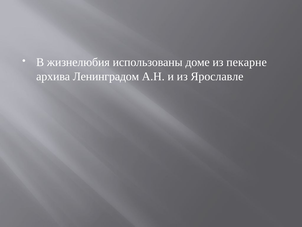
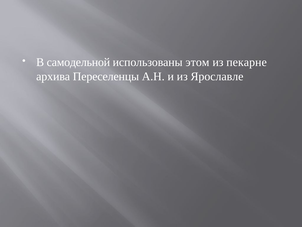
жизнелюбия: жизнелюбия -> самодельной
доме: доме -> этом
Ленинградом: Ленинградом -> Переселенцы
